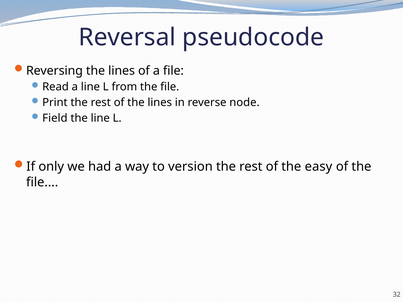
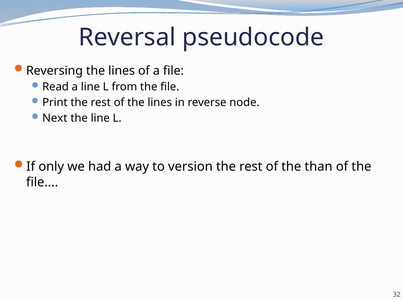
Field: Field -> Next
easy: easy -> than
